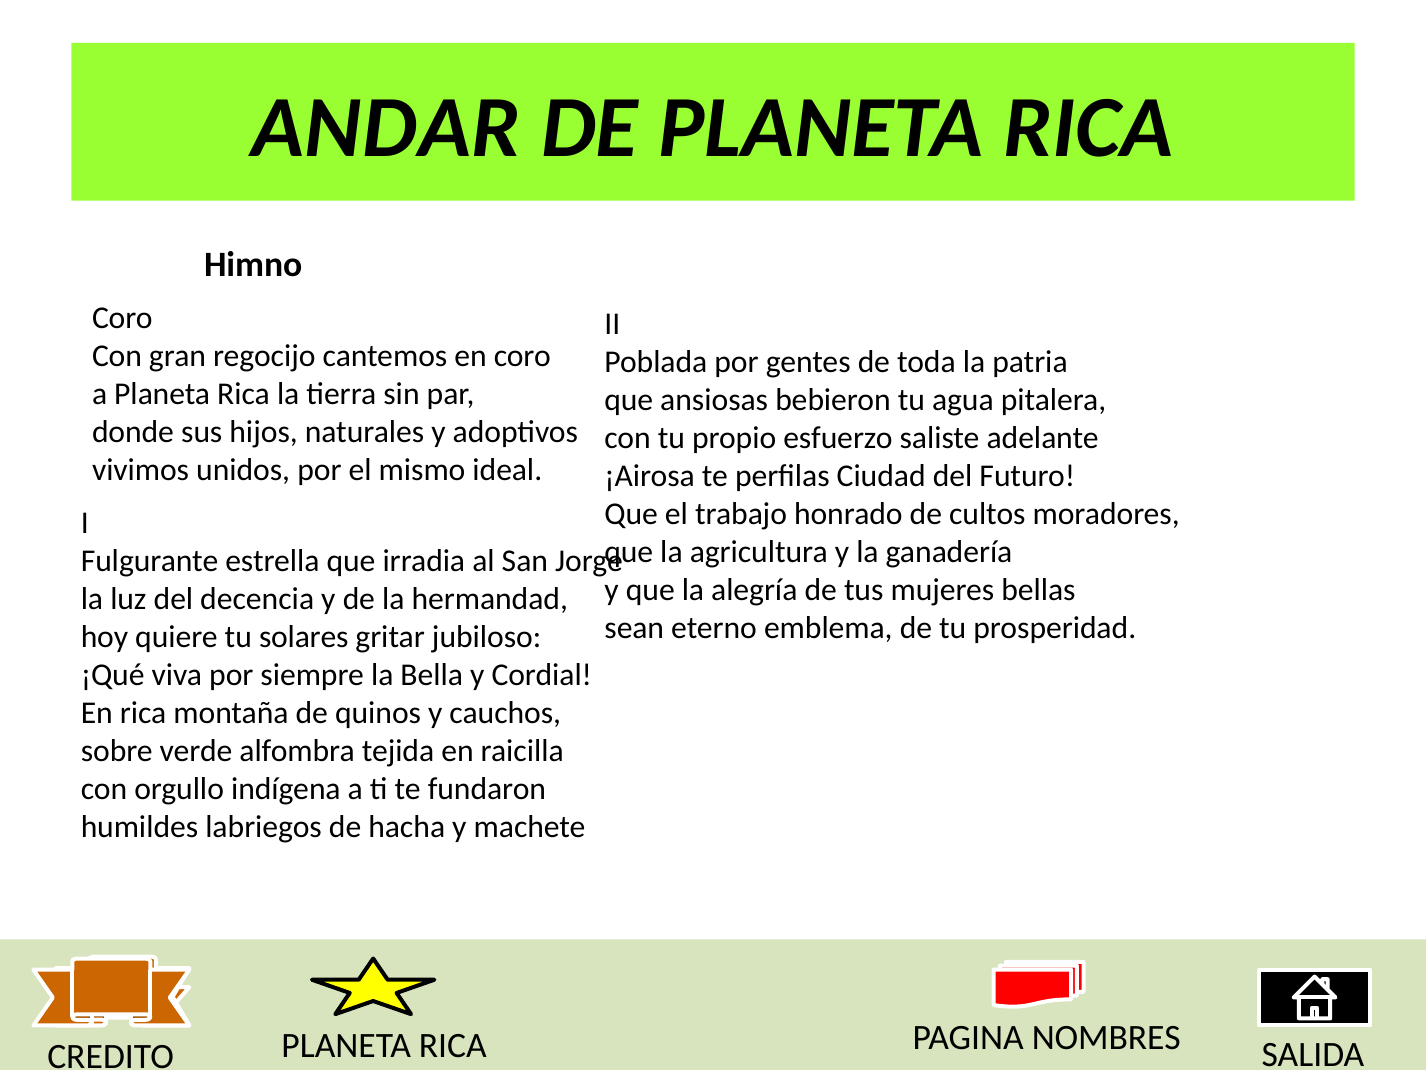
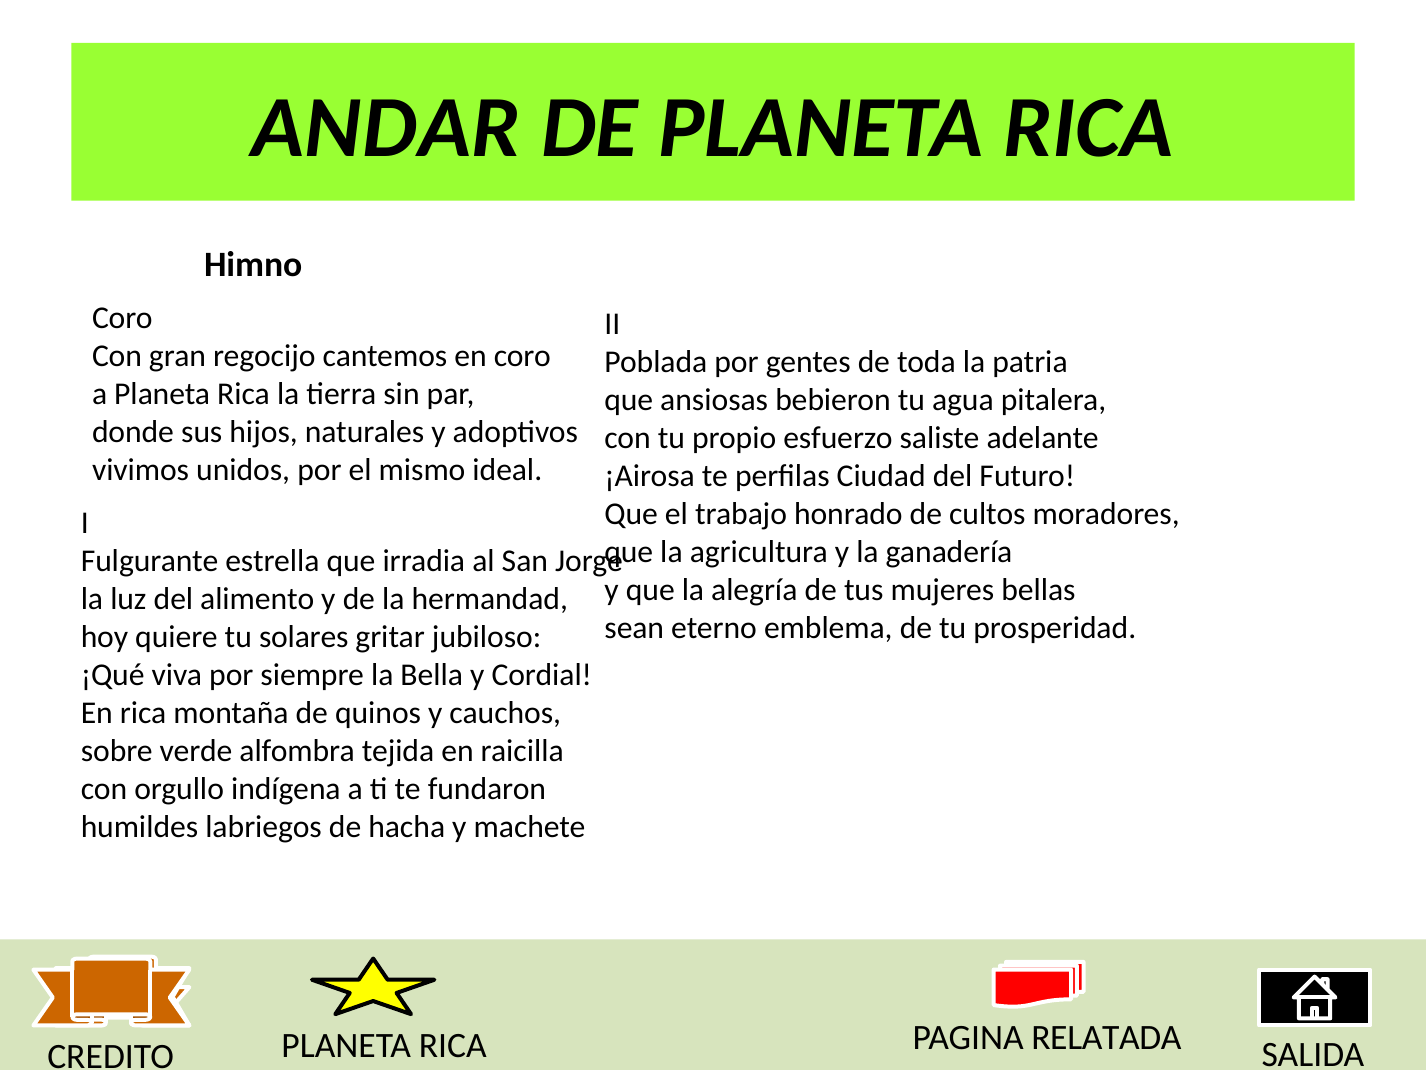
decencia: decencia -> alimento
NOMBRES: NOMBRES -> RELATADA
